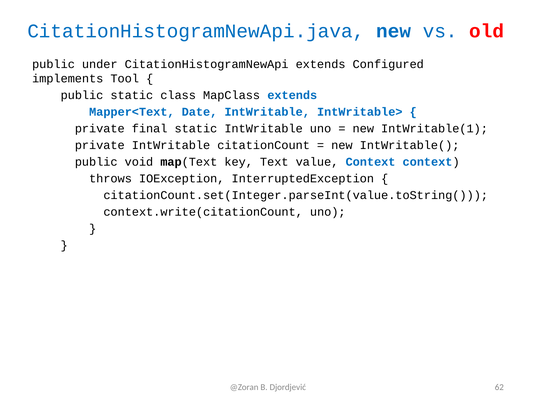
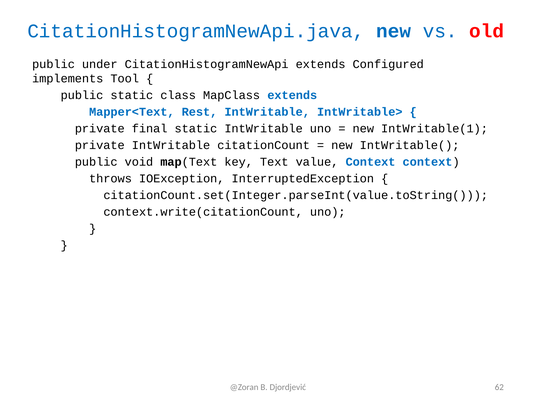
Date: Date -> Rest
